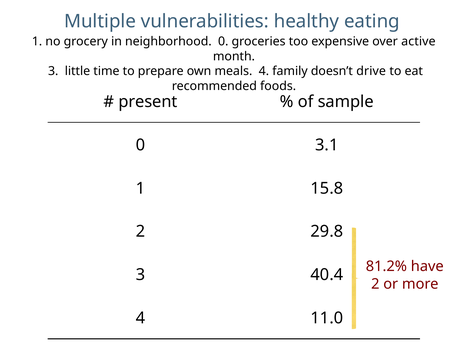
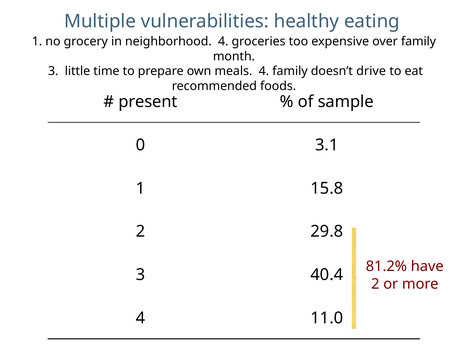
neighborhood 0: 0 -> 4
over active: active -> family
